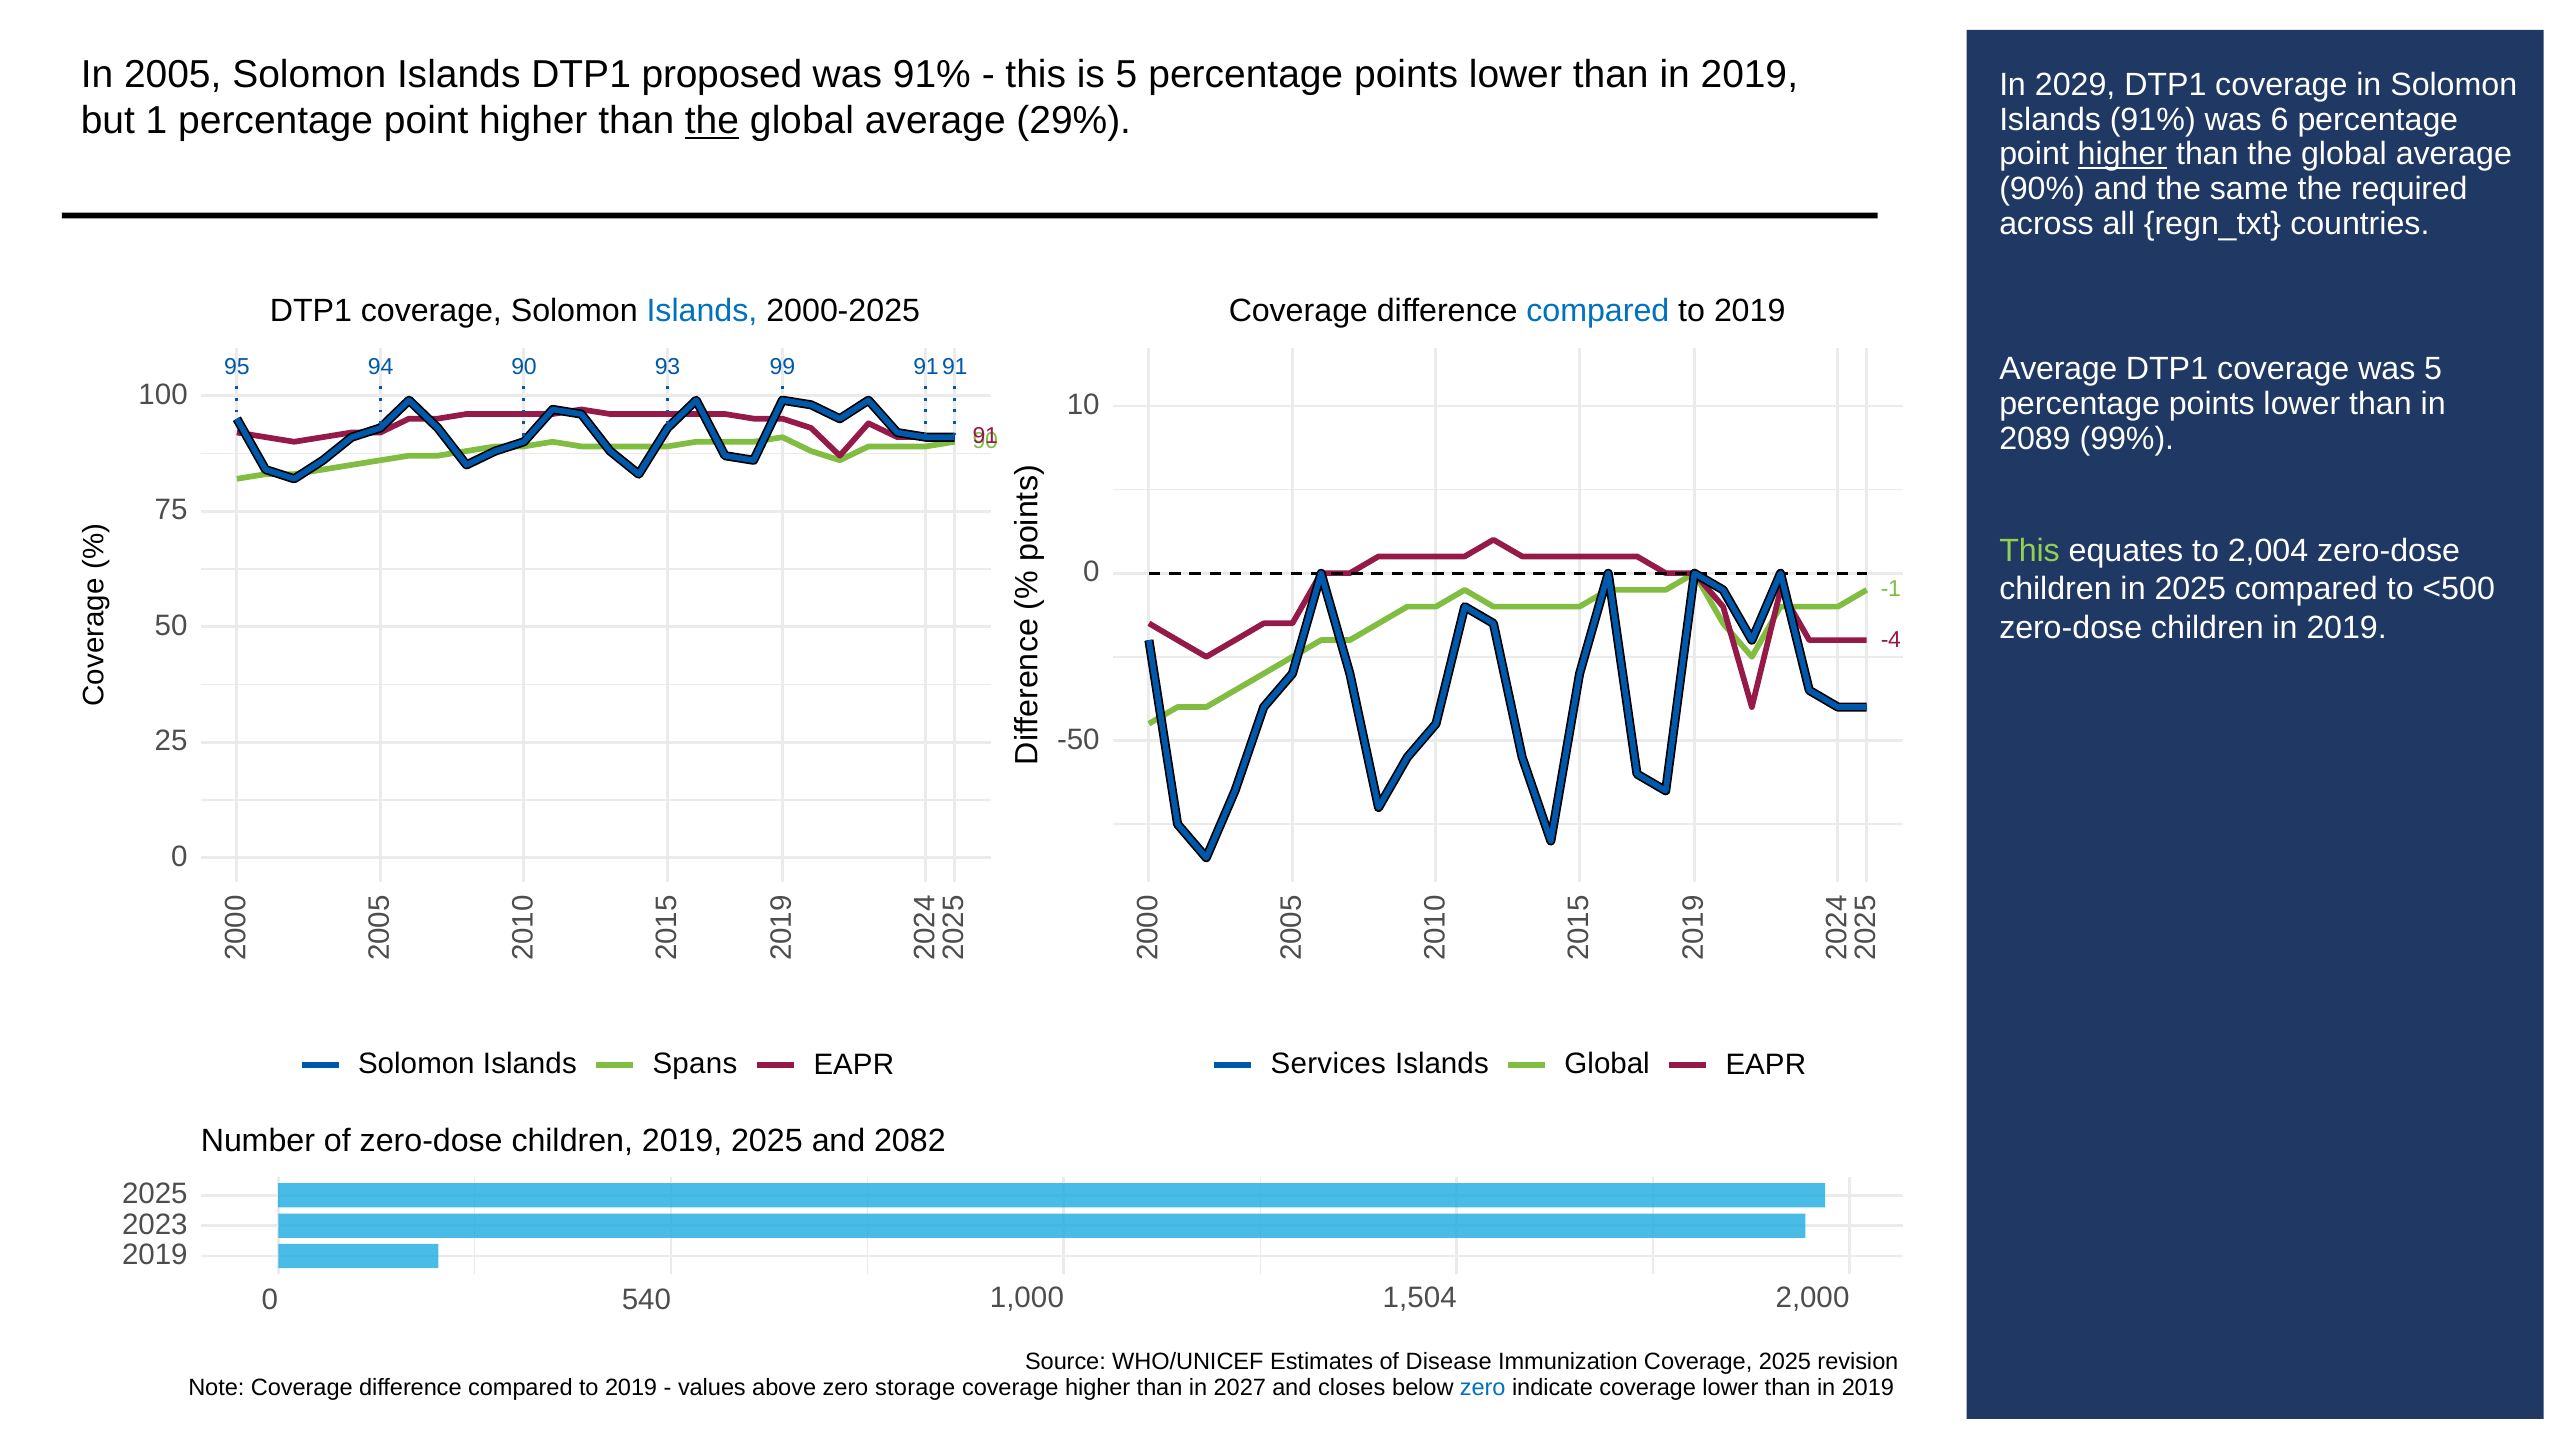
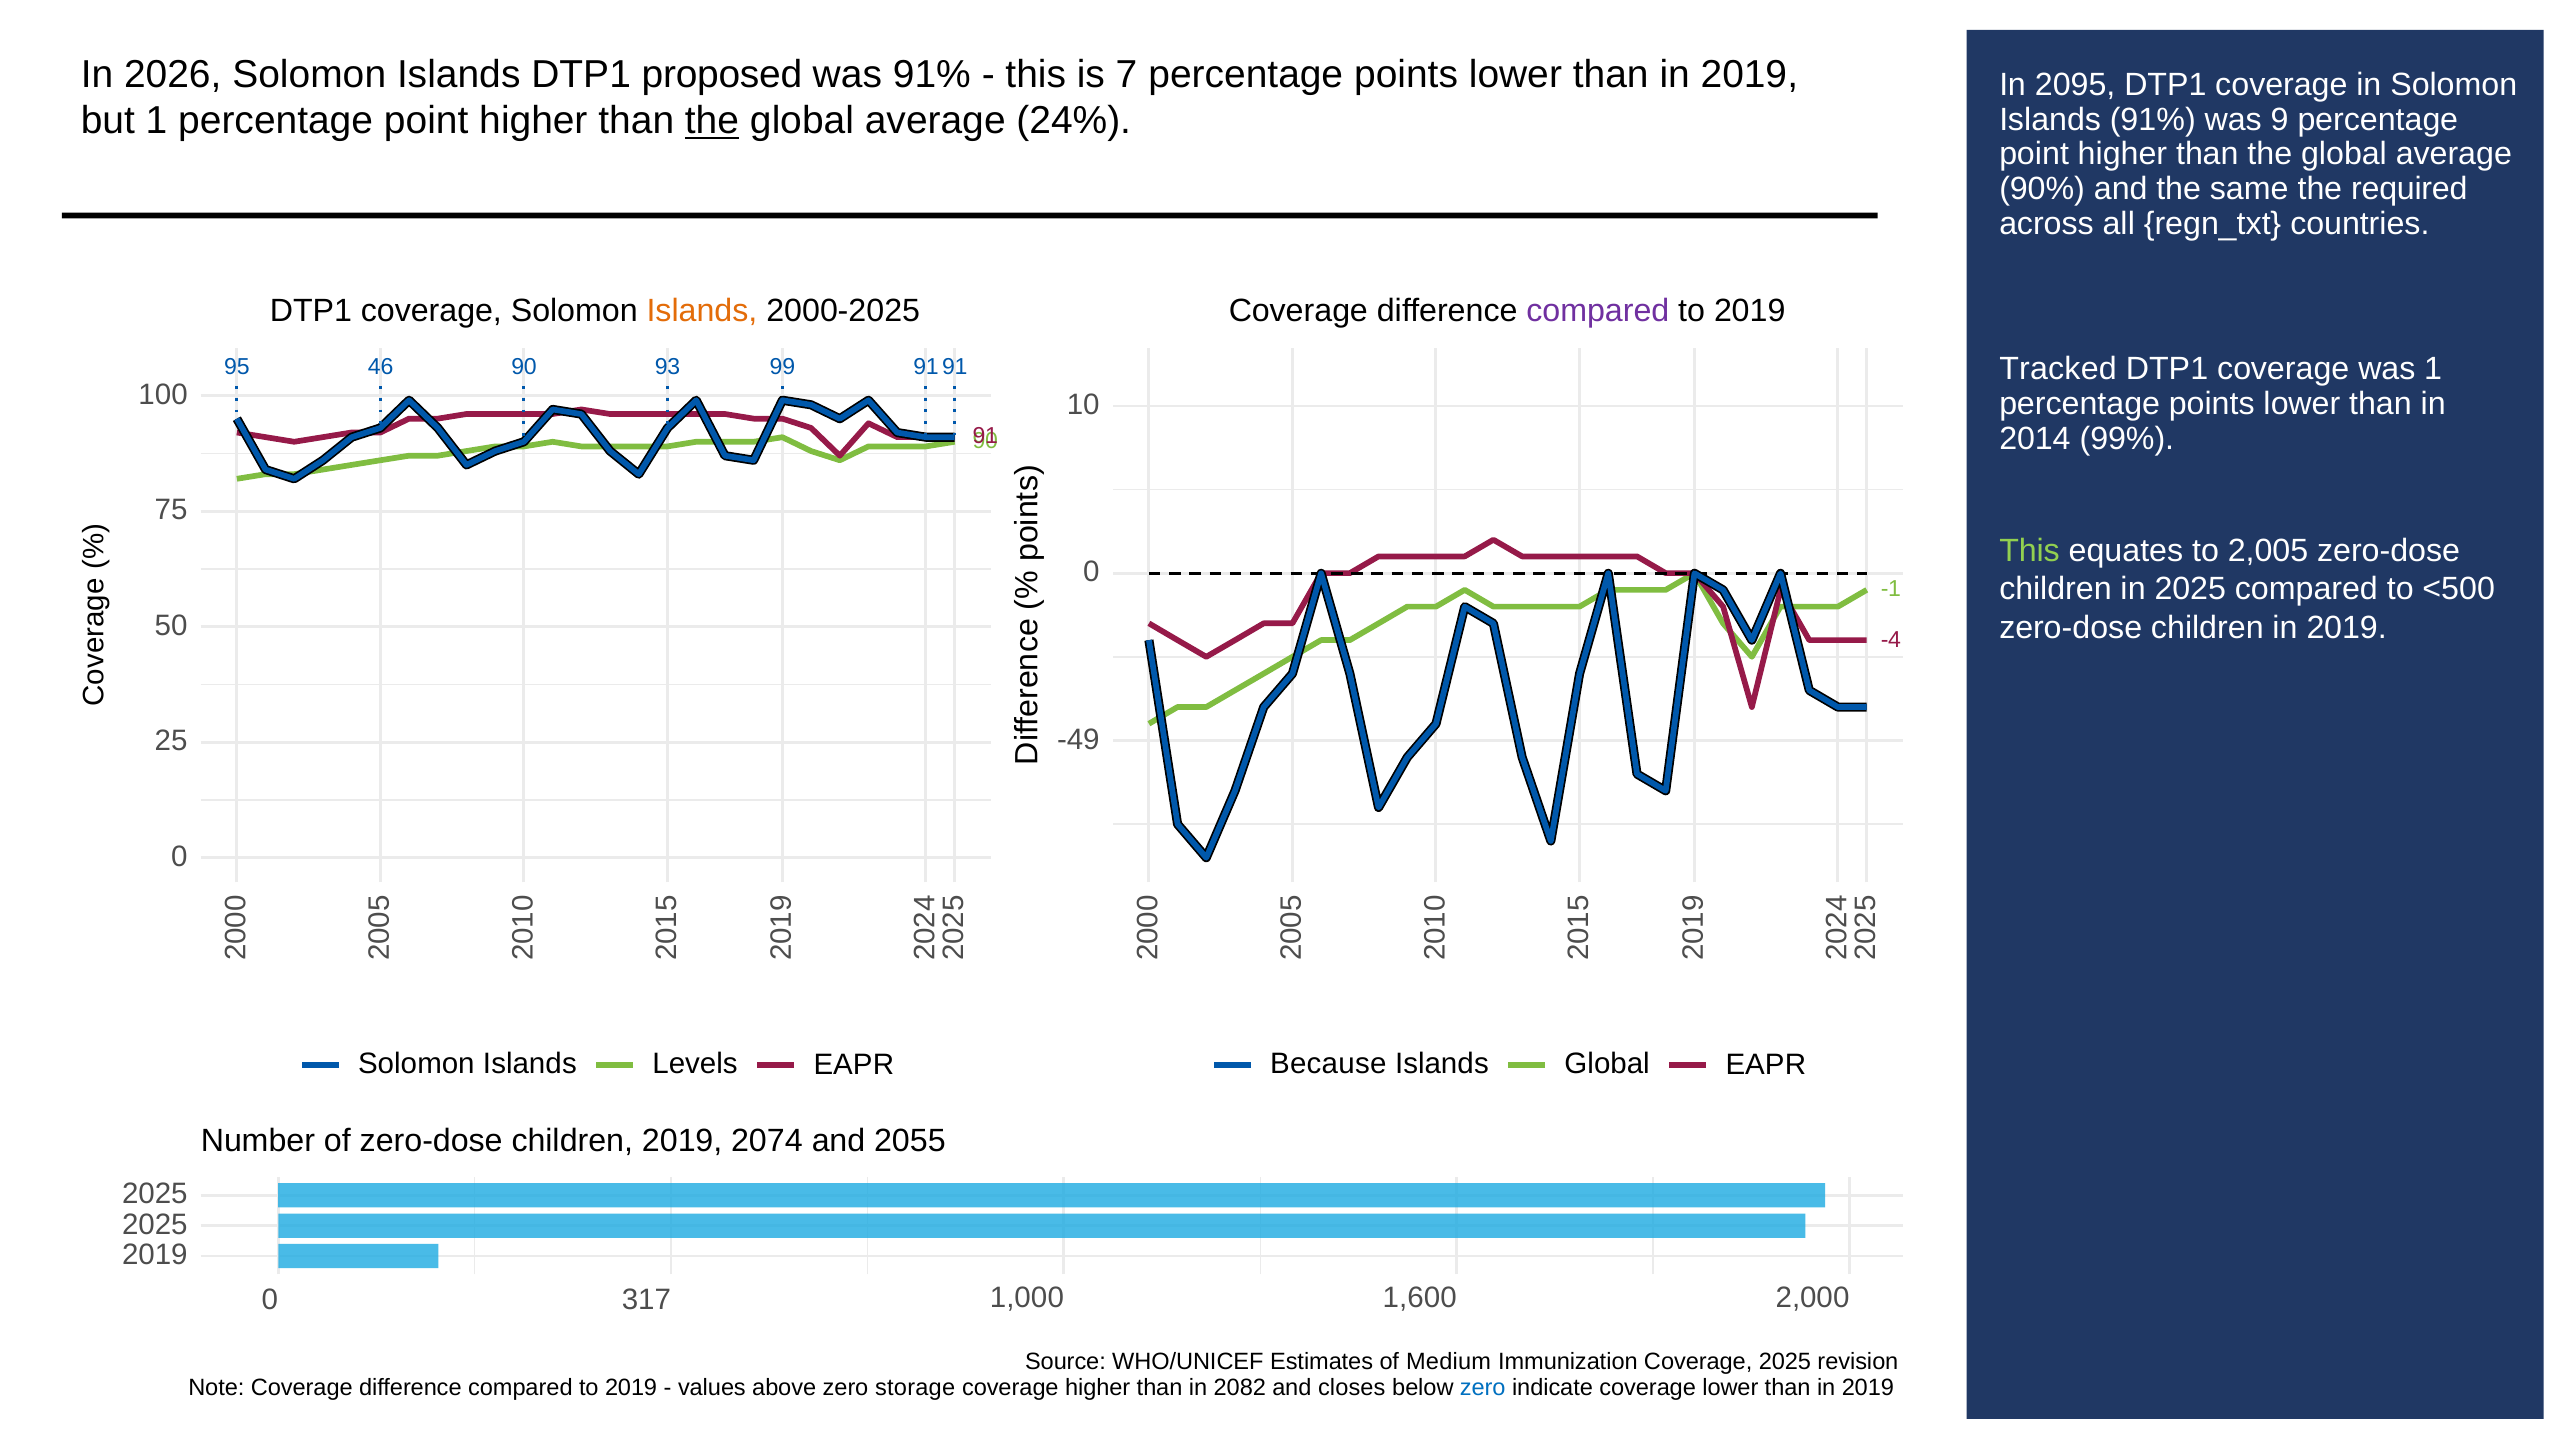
2005: 2005 -> 2026
is 5: 5 -> 7
2029: 2029 -> 2095
29%: 29% -> 24%
was 6: 6 -> 9
higher at (2122, 154) underline: present -> none
Islands at (702, 311) colour: blue -> orange
compared at (1598, 311) colour: blue -> purple
Average at (2058, 369): Average -> Tracked
was 5: 5 -> 1
94: 94 -> 46
2089: 2089 -> 2014
2,004: 2,004 -> 2,005
-50: -50 -> -49
Spans: Spans -> Levels
Services: Services -> Because
2019 2025: 2025 -> 2074
2082: 2082 -> 2055
2023 at (155, 1225): 2023 -> 2025
540: 540 -> 317
1,504: 1,504 -> 1,600
Disease: Disease -> Medium
2027: 2027 -> 2082
